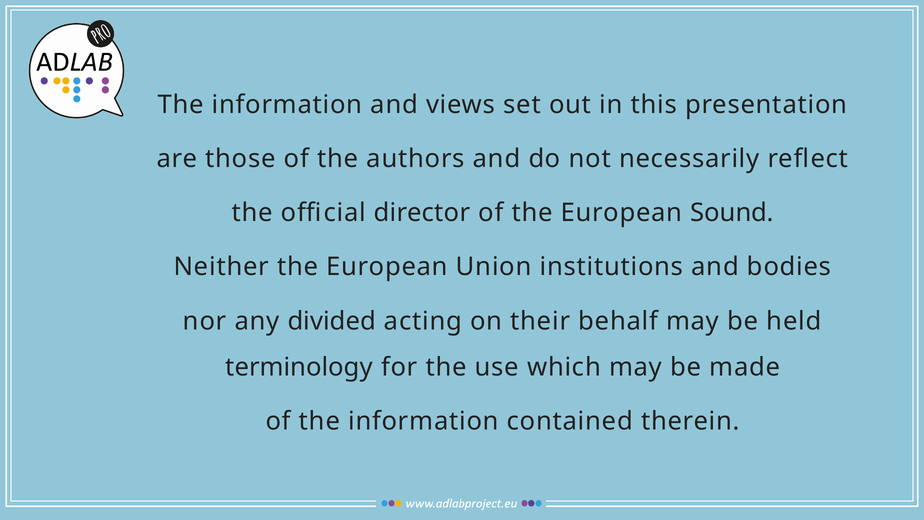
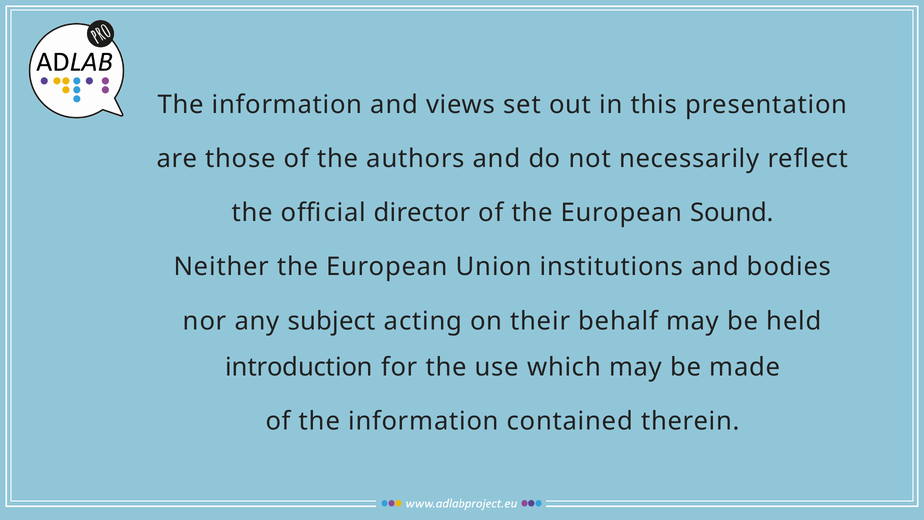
divided: divided -> subject
terminology: terminology -> introduction
